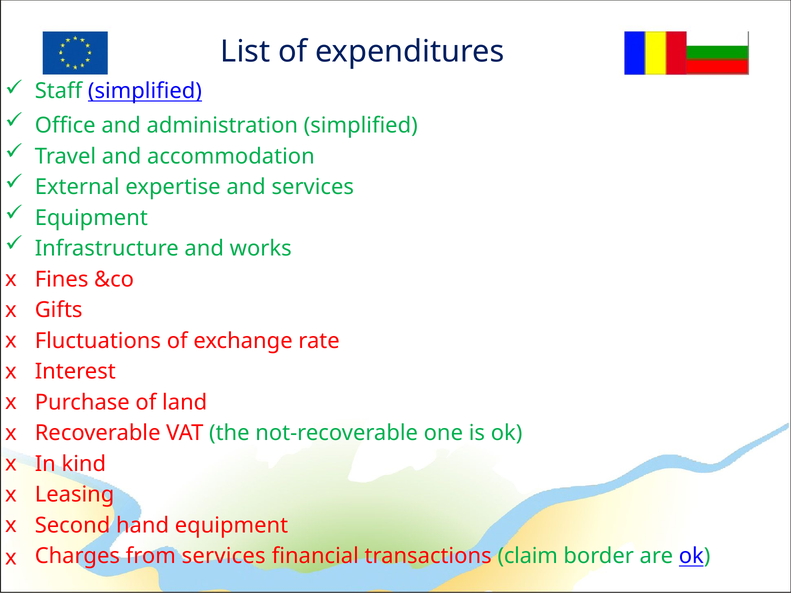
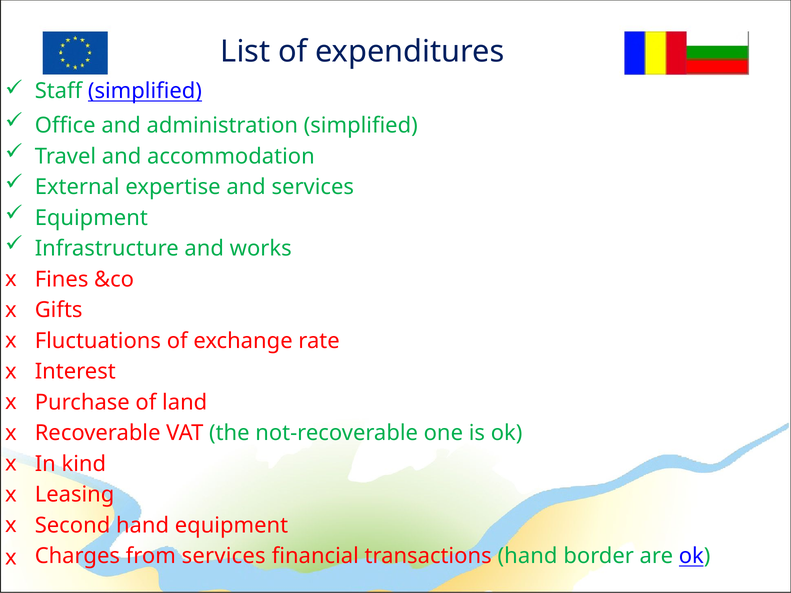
transactions claim: claim -> hand
